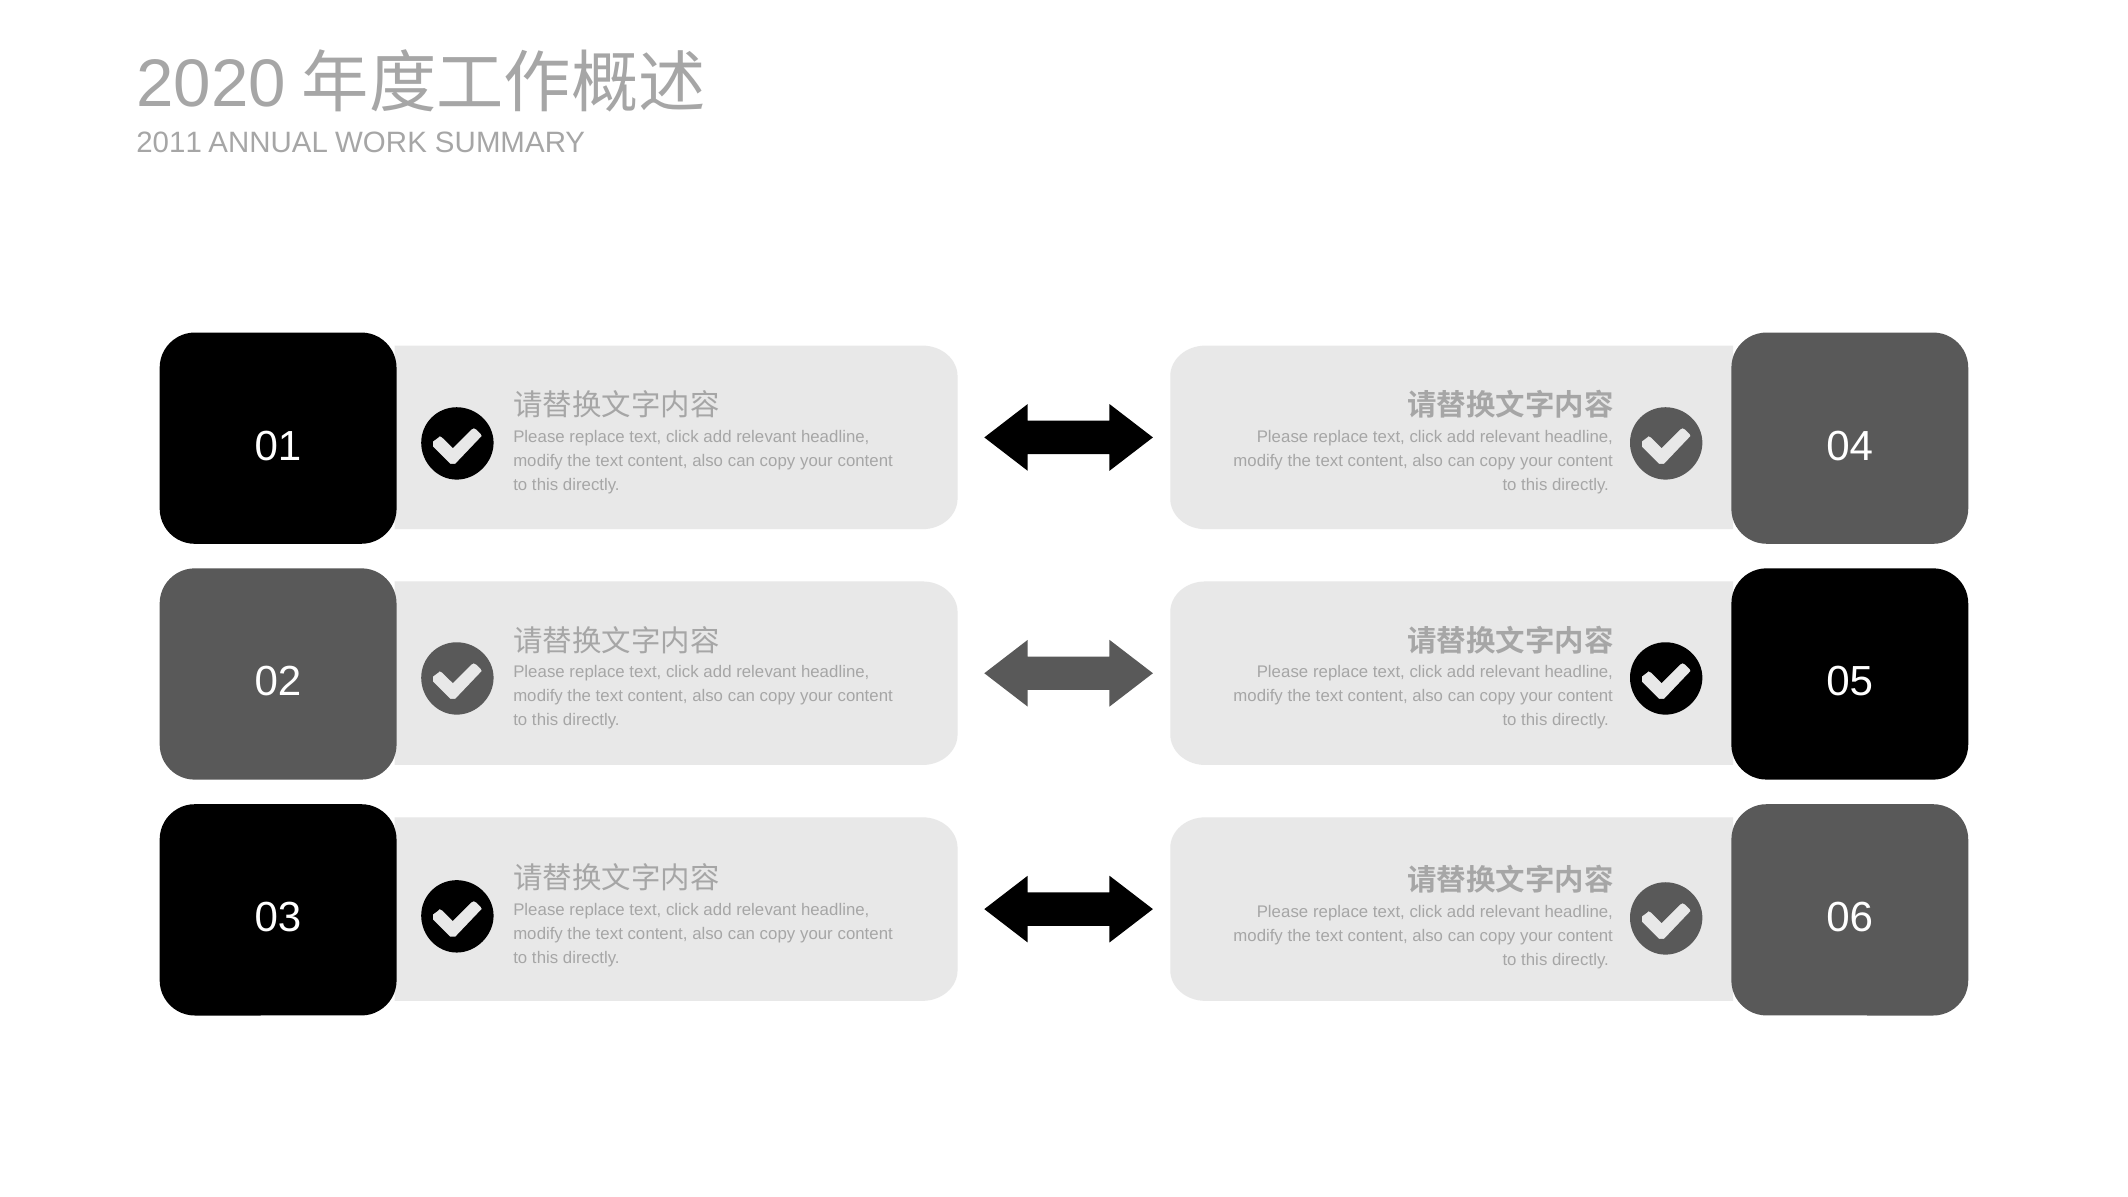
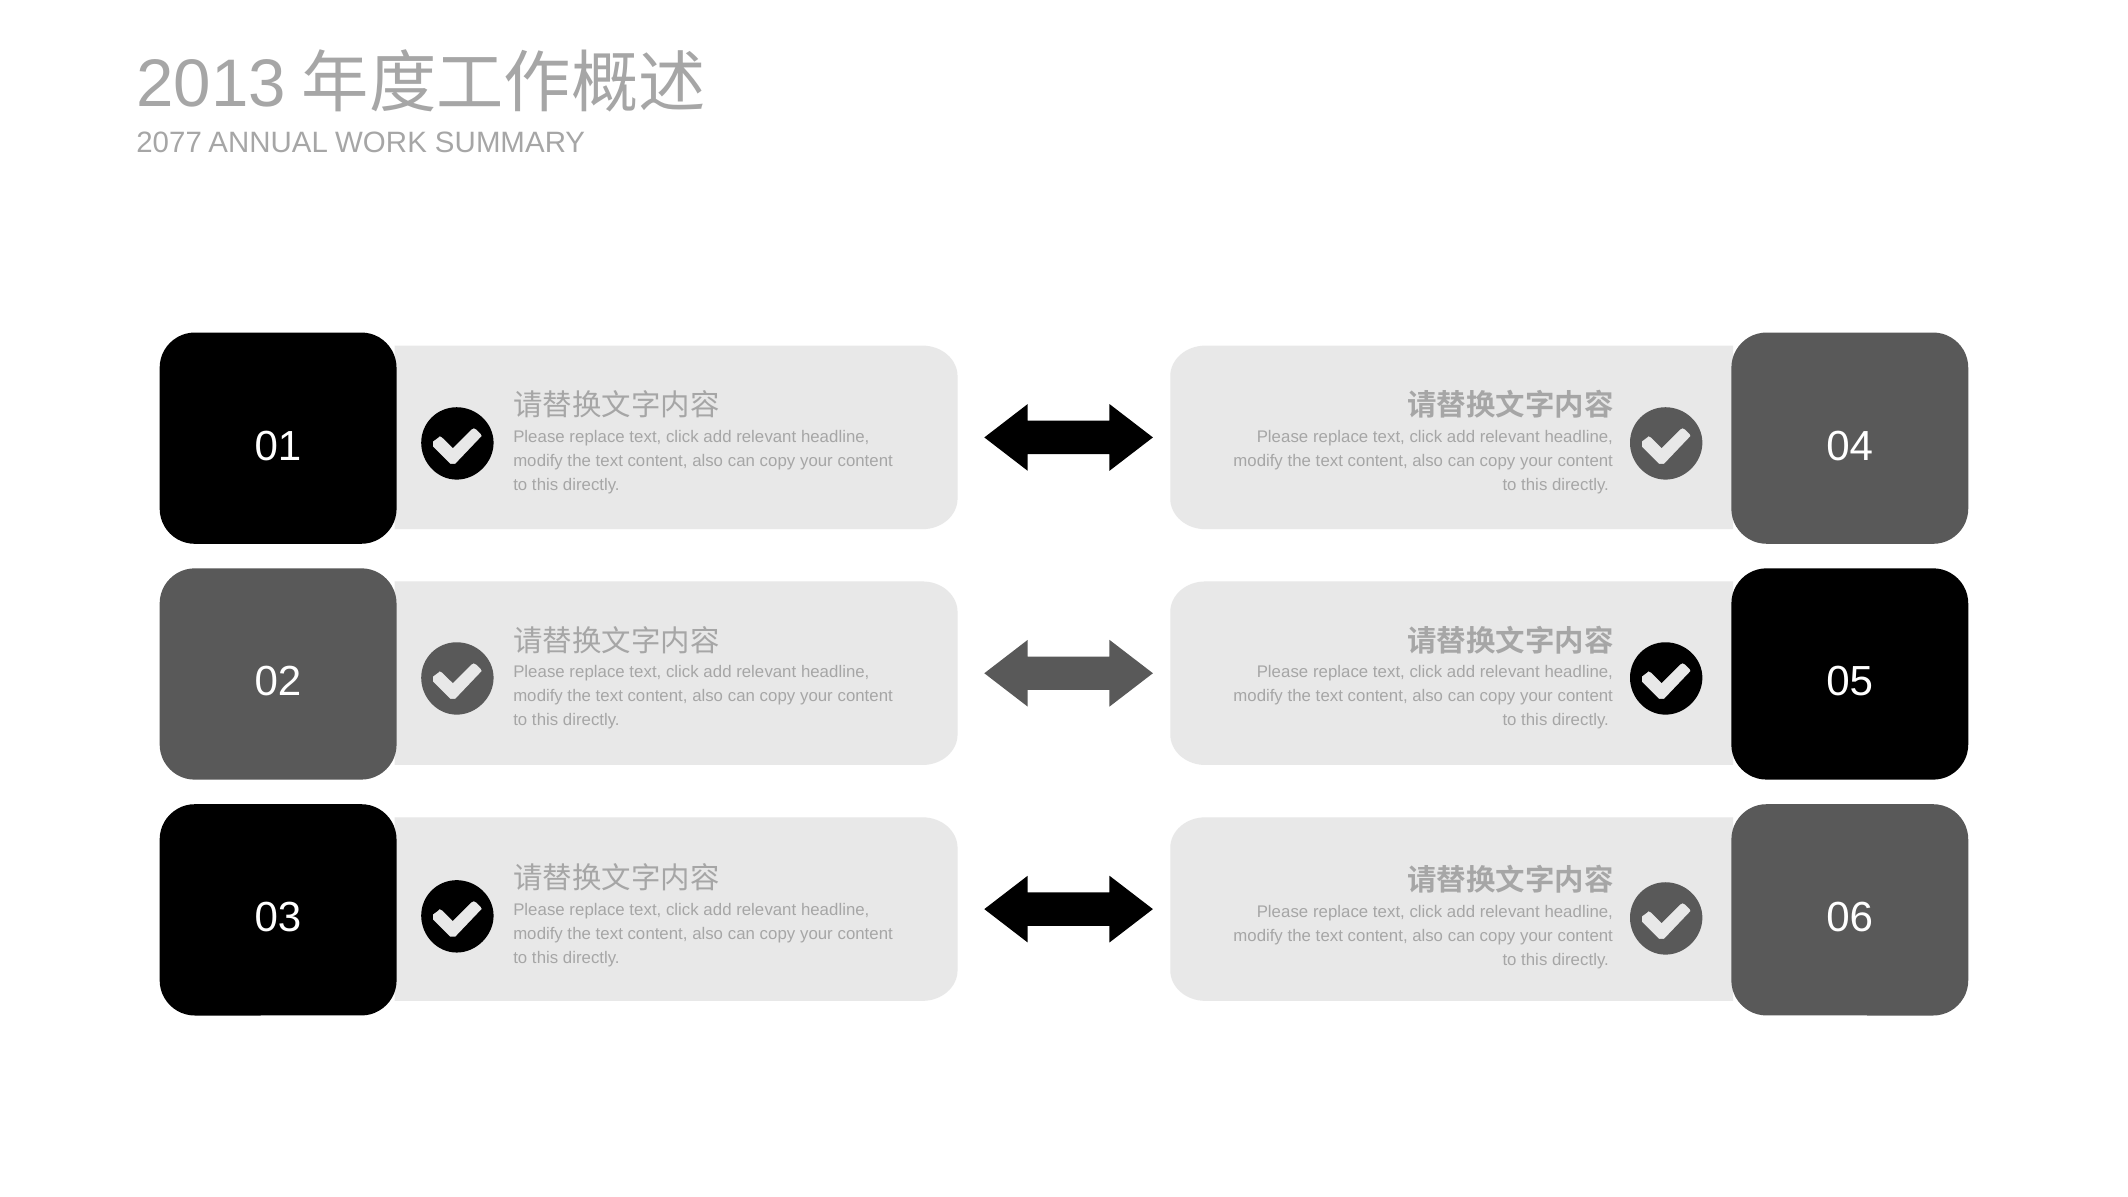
2020: 2020 -> 2013
2011: 2011 -> 2077
